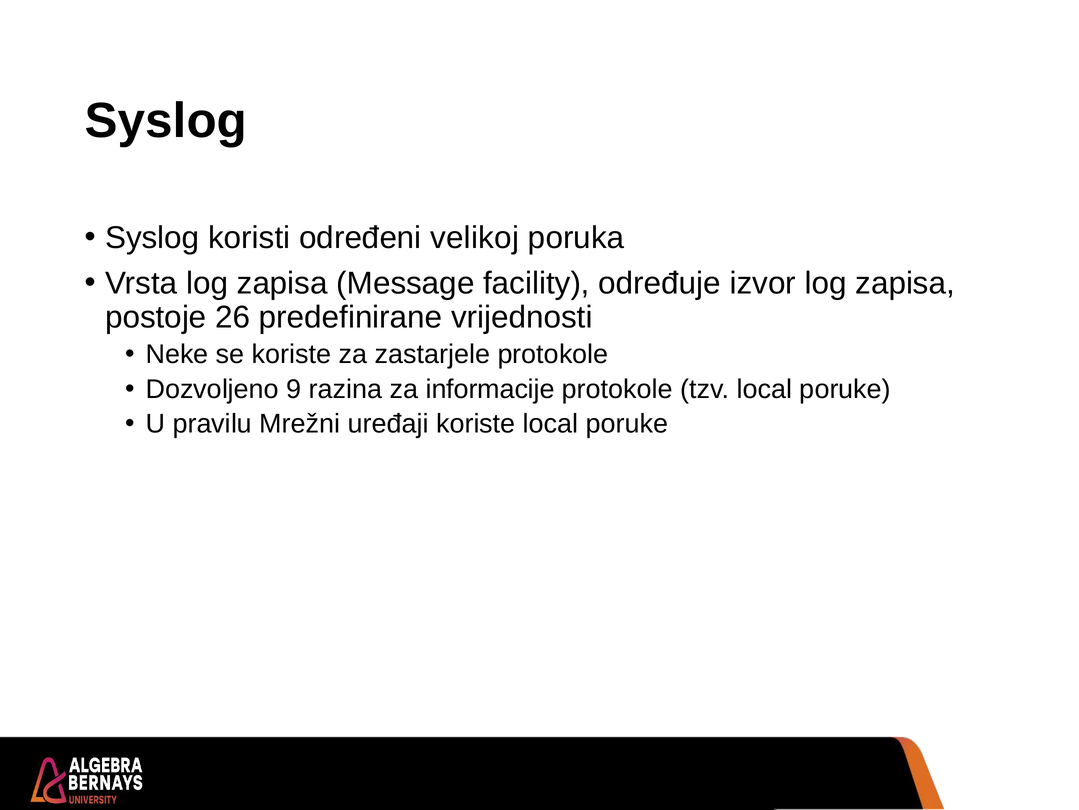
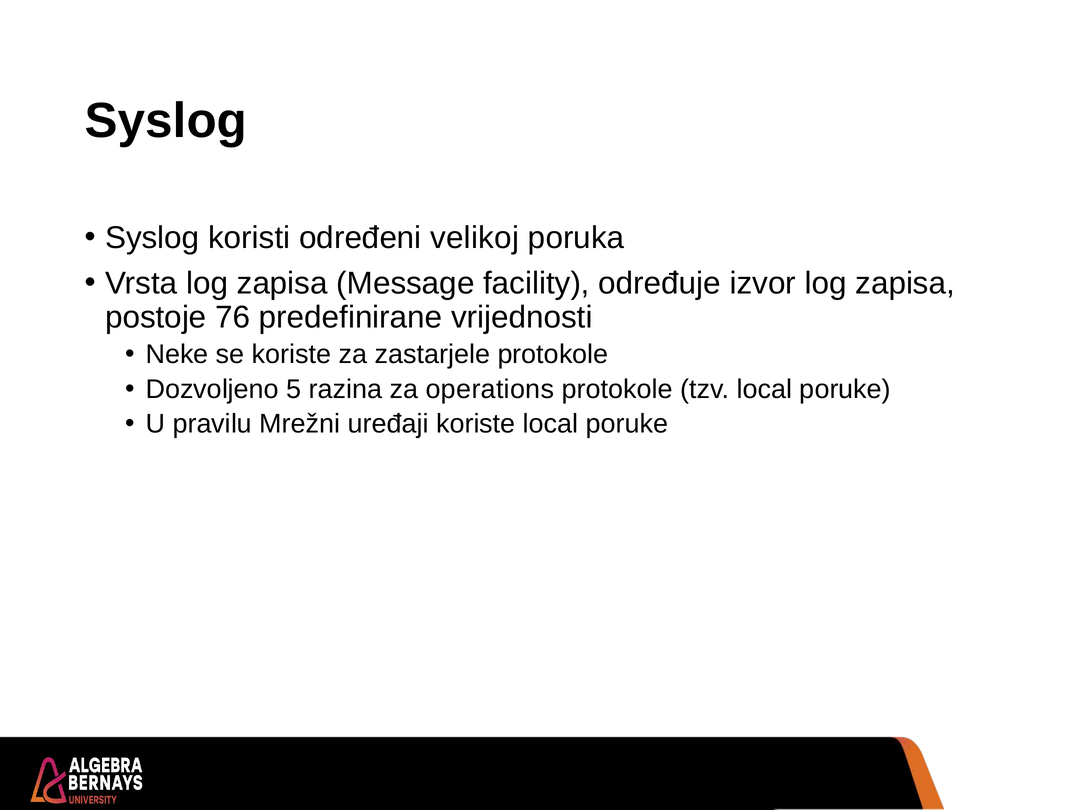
26: 26 -> 76
9: 9 -> 5
informacije: informacije -> operations
